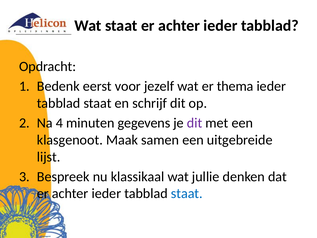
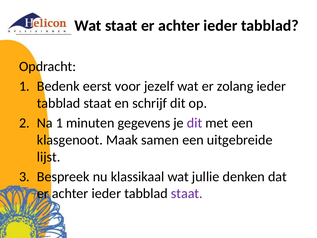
thema: thema -> zolang
Na 4: 4 -> 1
staat at (187, 193) colour: blue -> purple
